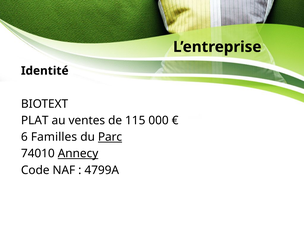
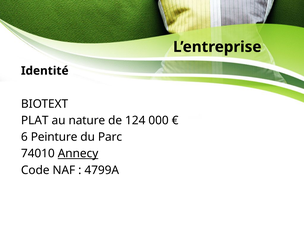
ventes: ventes -> nature
115: 115 -> 124
Familles: Familles -> Peinture
Parc underline: present -> none
